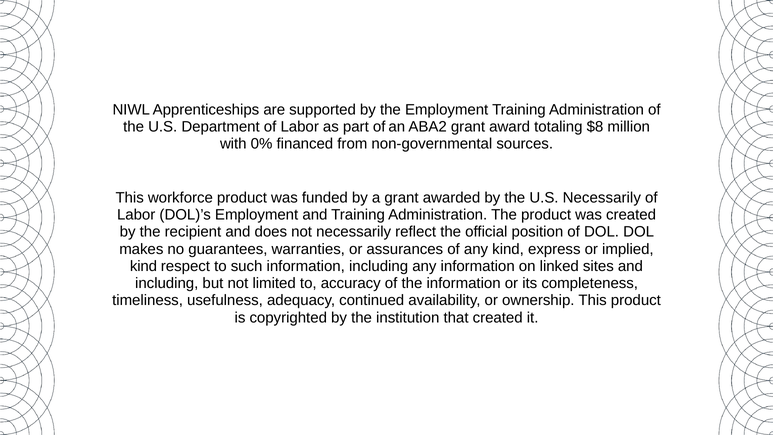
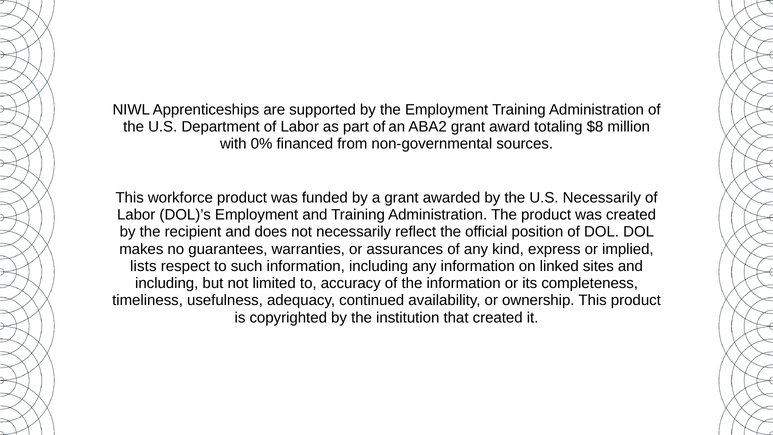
kind at (143, 266): kind -> lists
